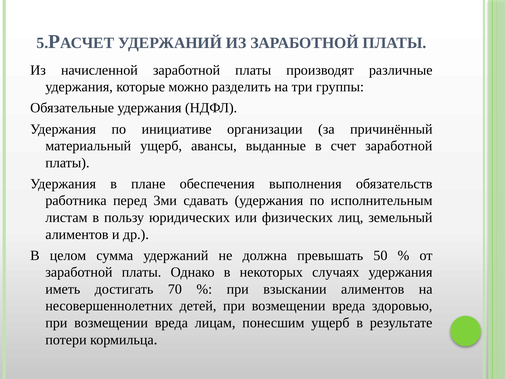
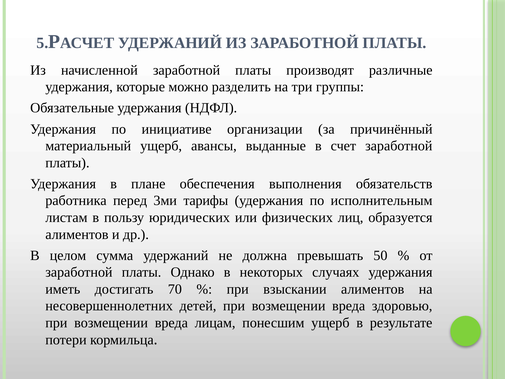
сдавать: сдавать -> тарифы
земельный: земельный -> образуется
